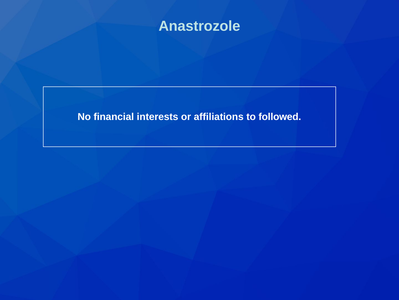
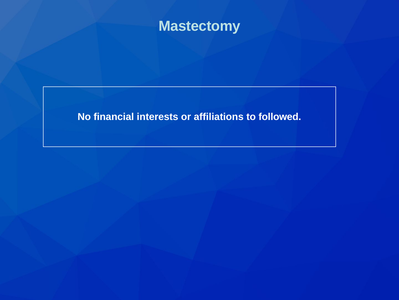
Anastrozole: Anastrozole -> Mastectomy
